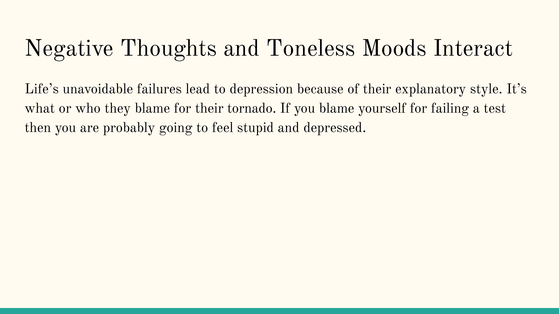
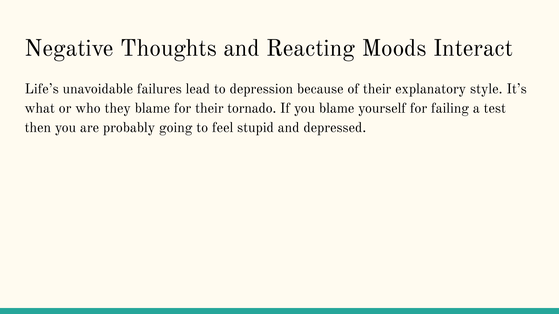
Toneless: Toneless -> Reacting
